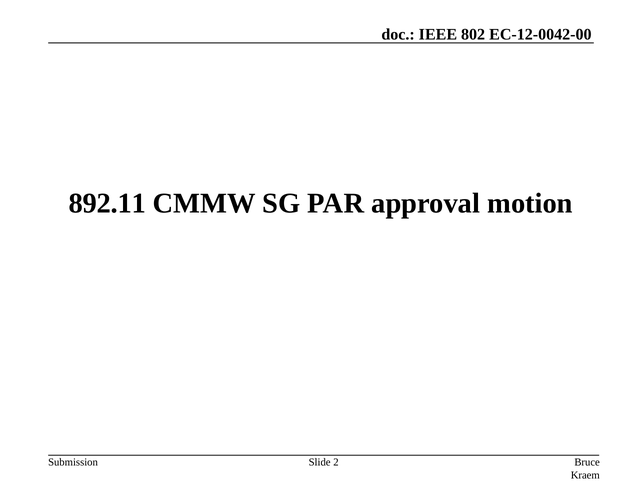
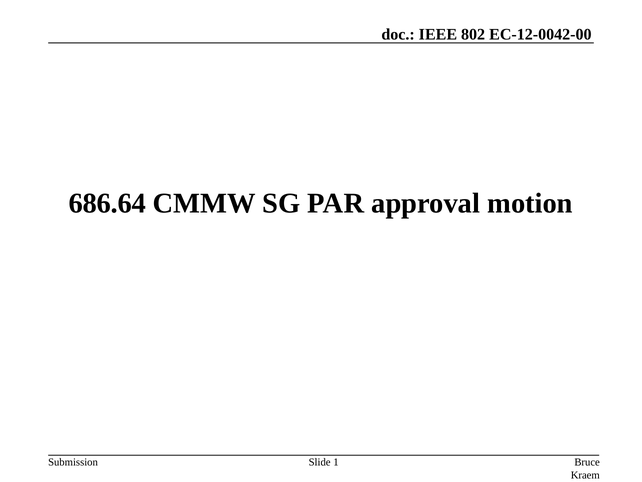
892.11: 892.11 -> 686.64
2: 2 -> 1
